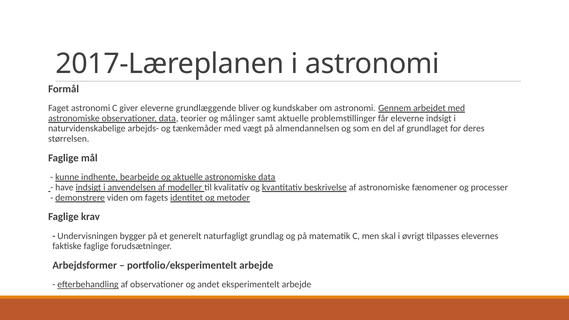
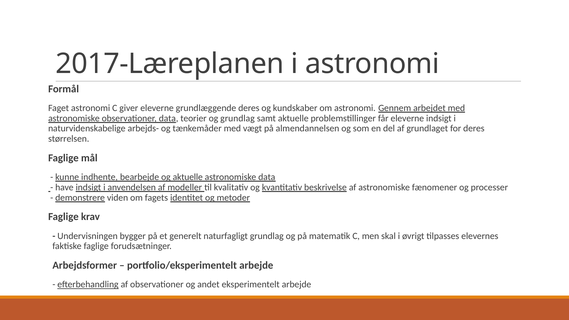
grundlæggende bliver: bliver -> deres
og målinger: målinger -> grundlag
